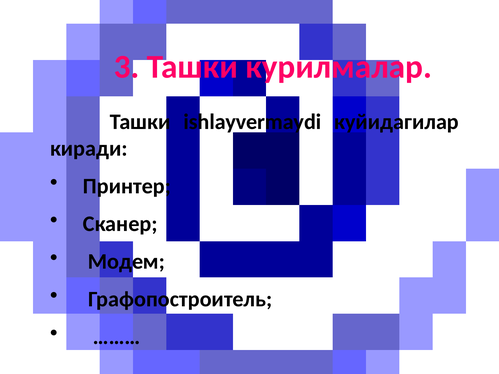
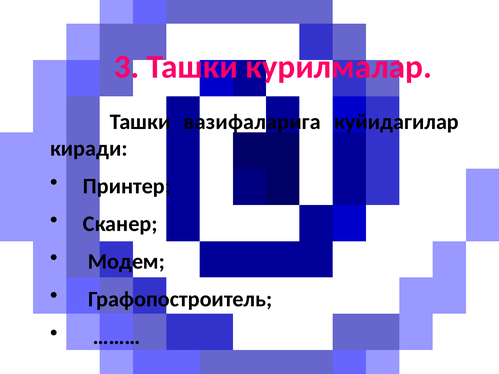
ishlayvermaydi: ishlayvermaydi -> вазифаларига
